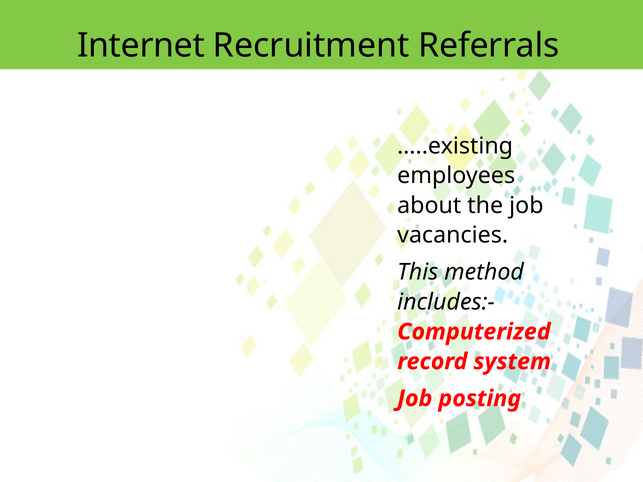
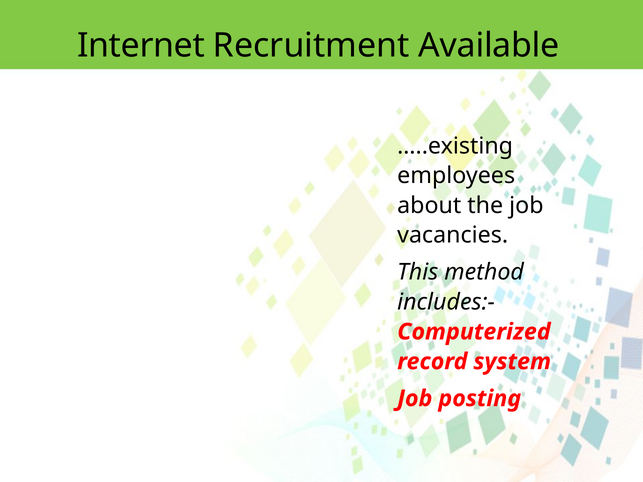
Referrals: Referrals -> Available
